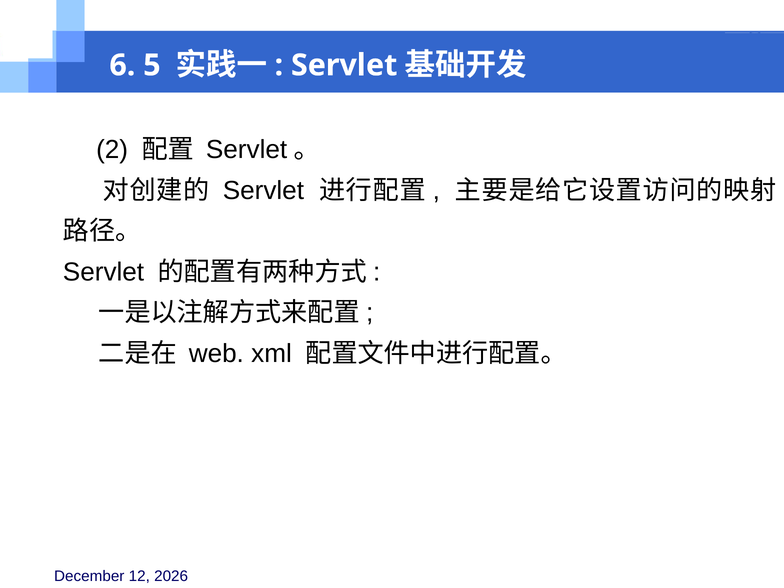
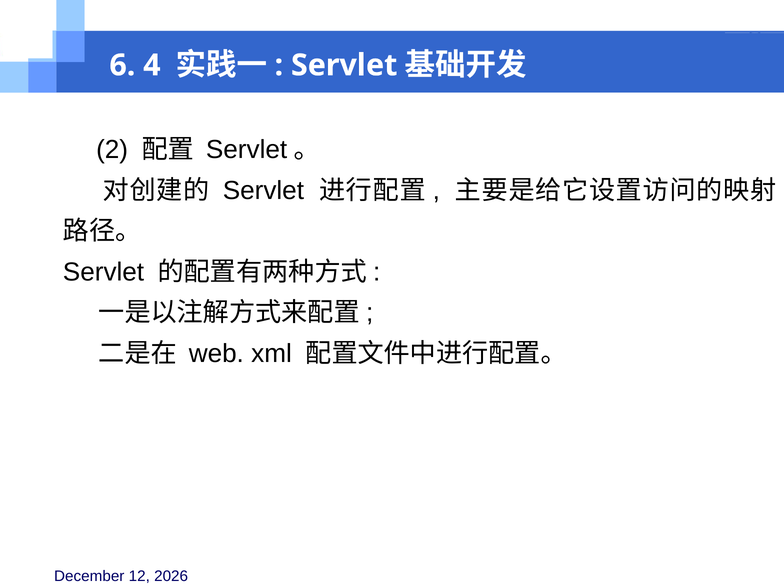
5: 5 -> 4
